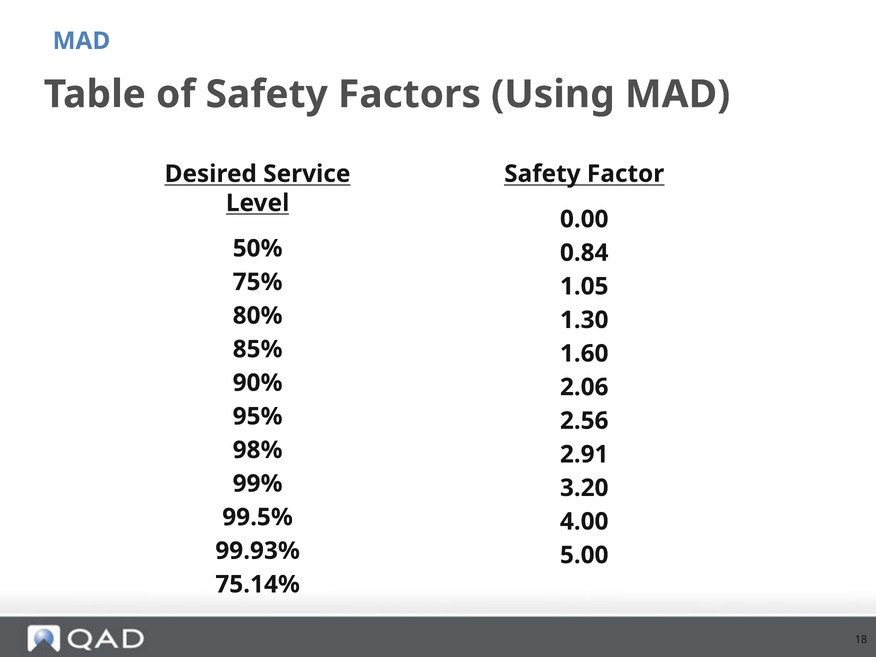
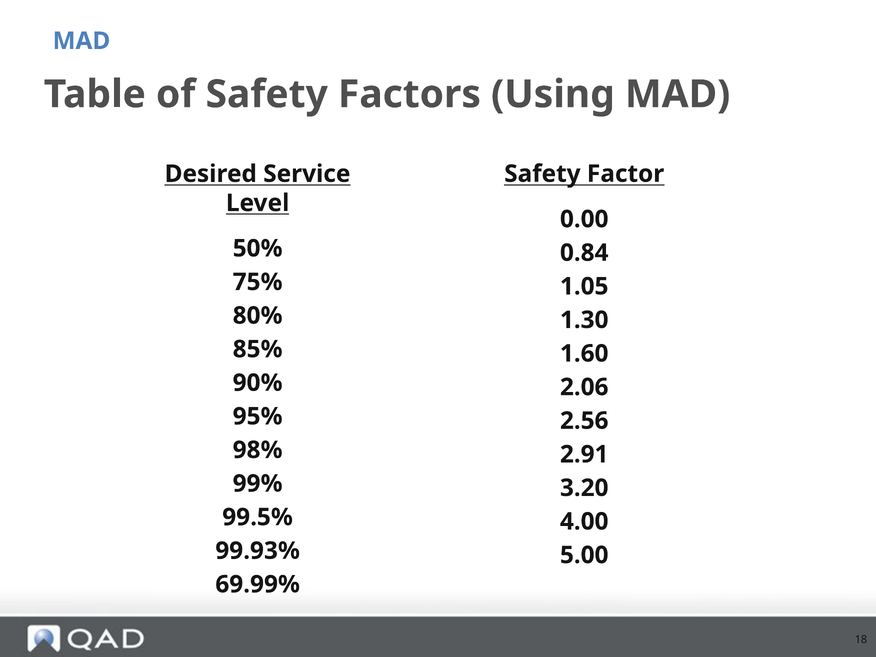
75.14%: 75.14% -> 69.99%
